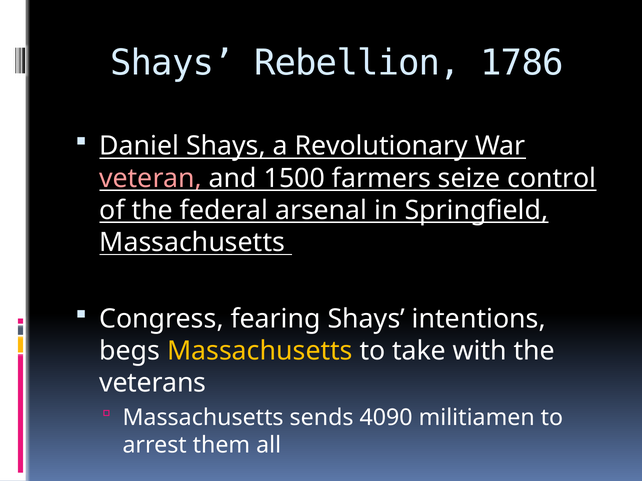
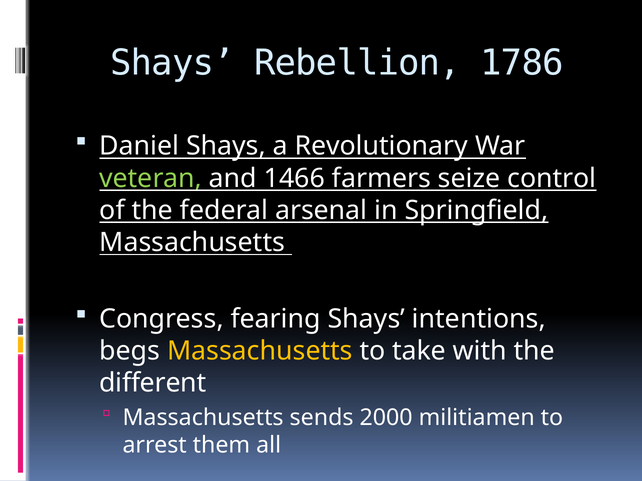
veteran colour: pink -> light green
1500: 1500 -> 1466
veterans: veterans -> different
4090: 4090 -> 2000
